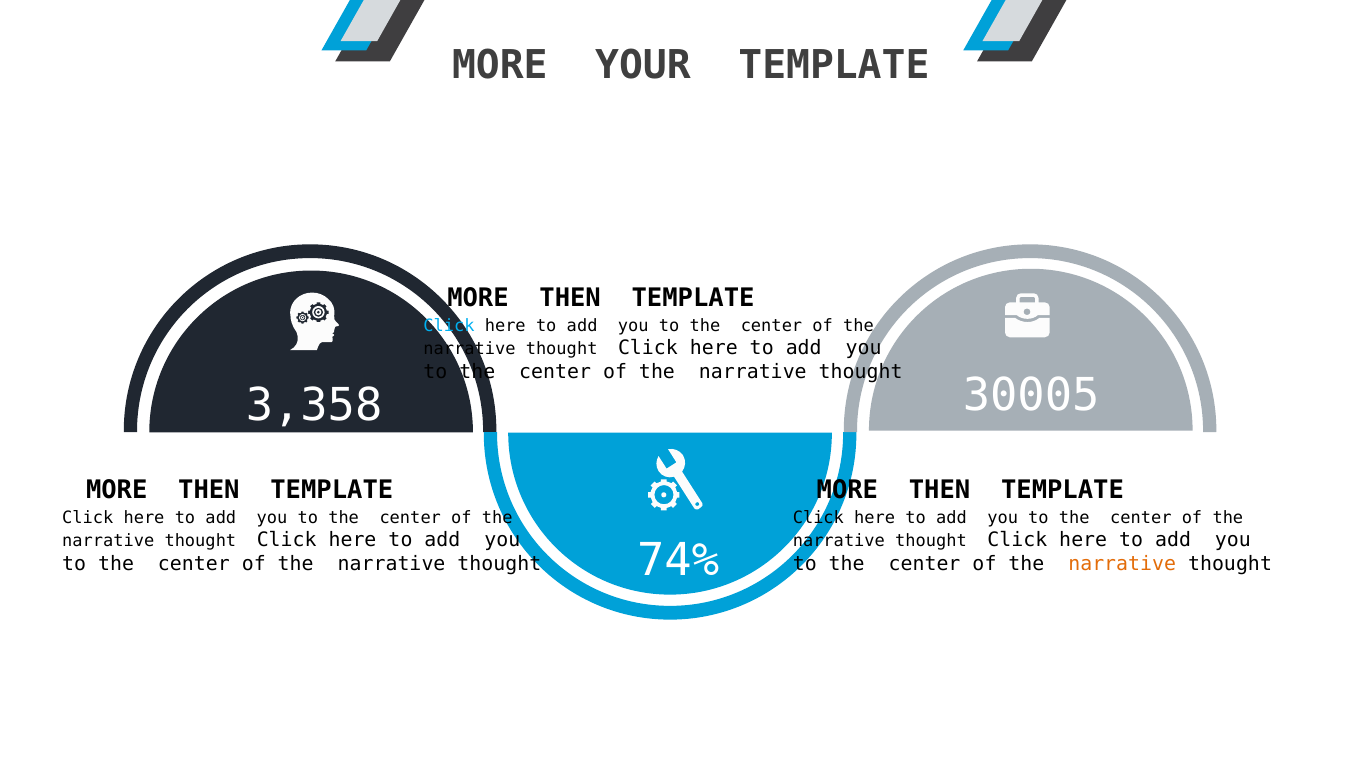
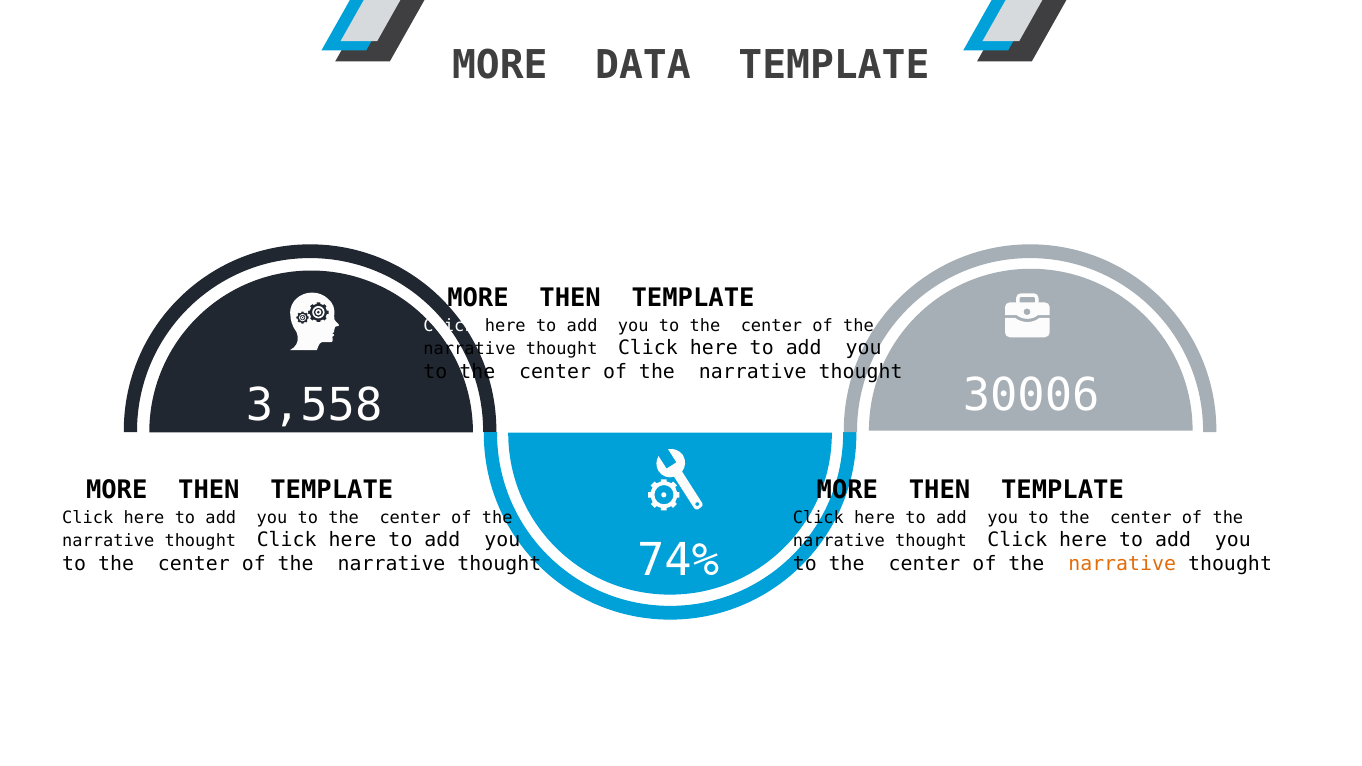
YOUR: YOUR -> DATA
Click at (449, 326) colour: light blue -> white
30005: 30005 -> 30006
3,358: 3,358 -> 3,558
